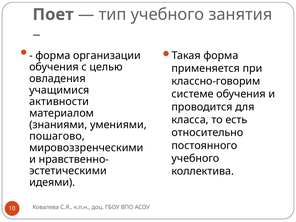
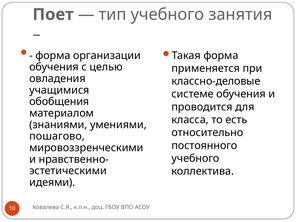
классно-говорим: классно-говорим -> классно-деловые
активности: активности -> обобщения
